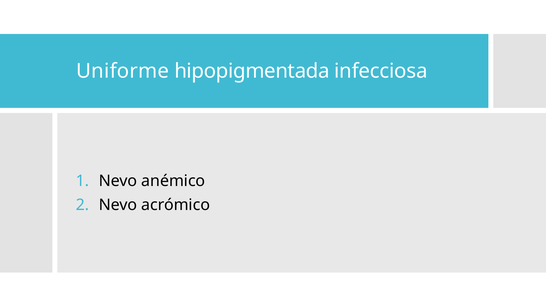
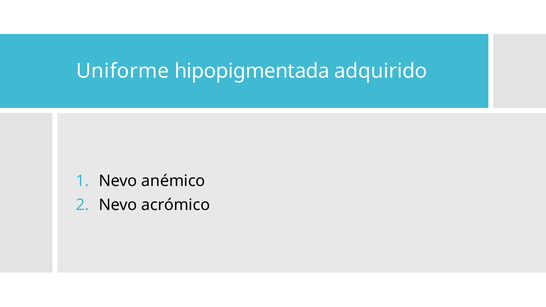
infecciosa: infecciosa -> adquirido
